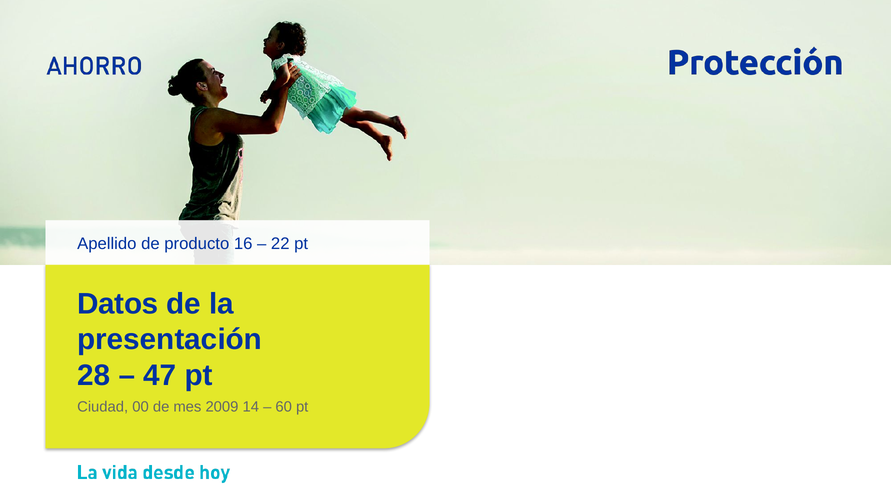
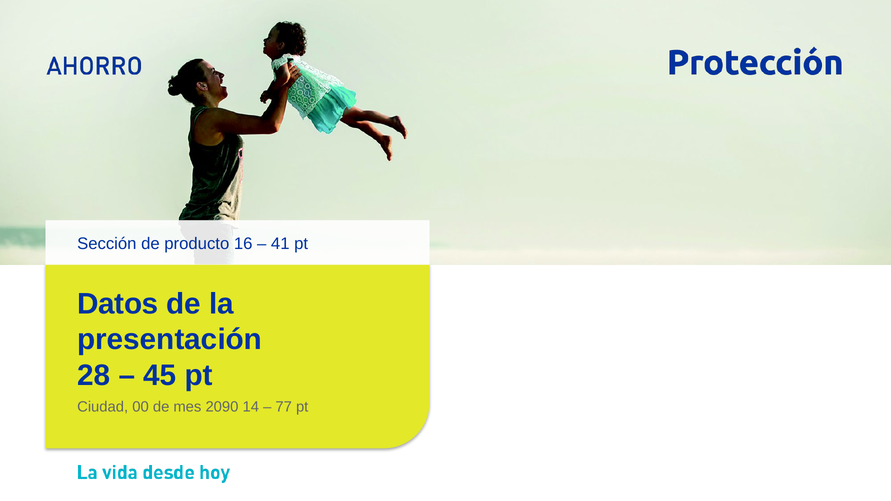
Apellido: Apellido -> Sección
22: 22 -> 41
47: 47 -> 45
2009: 2009 -> 2090
60: 60 -> 77
